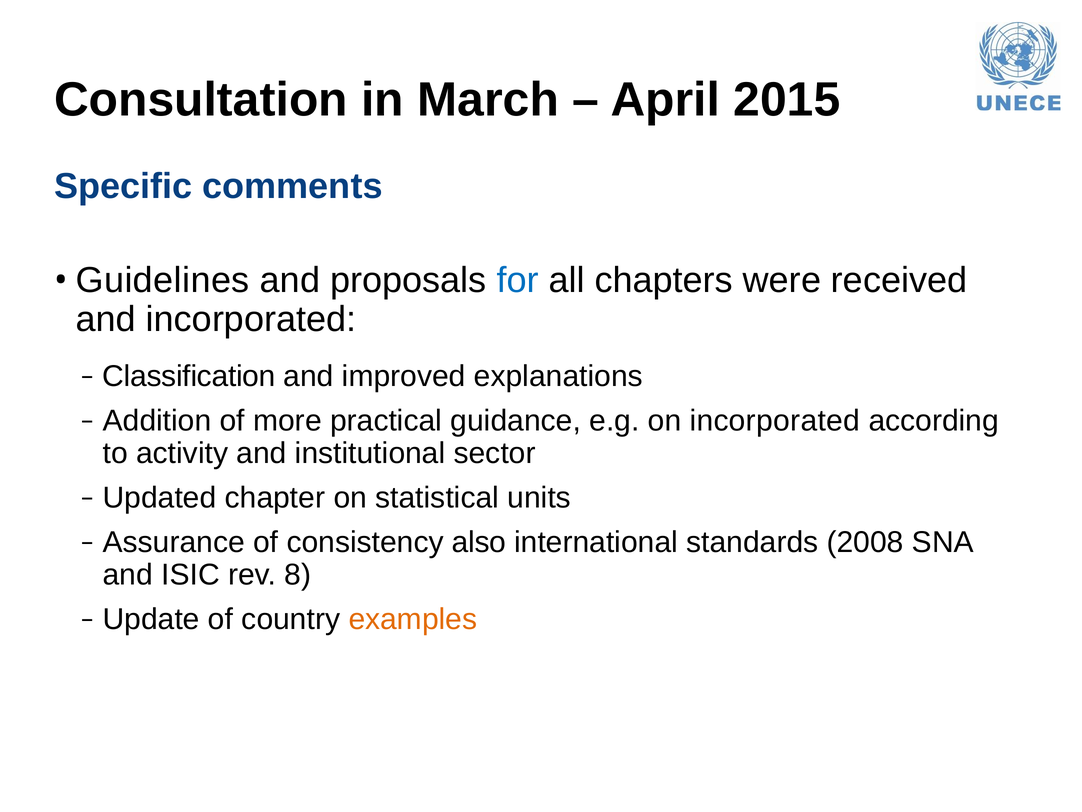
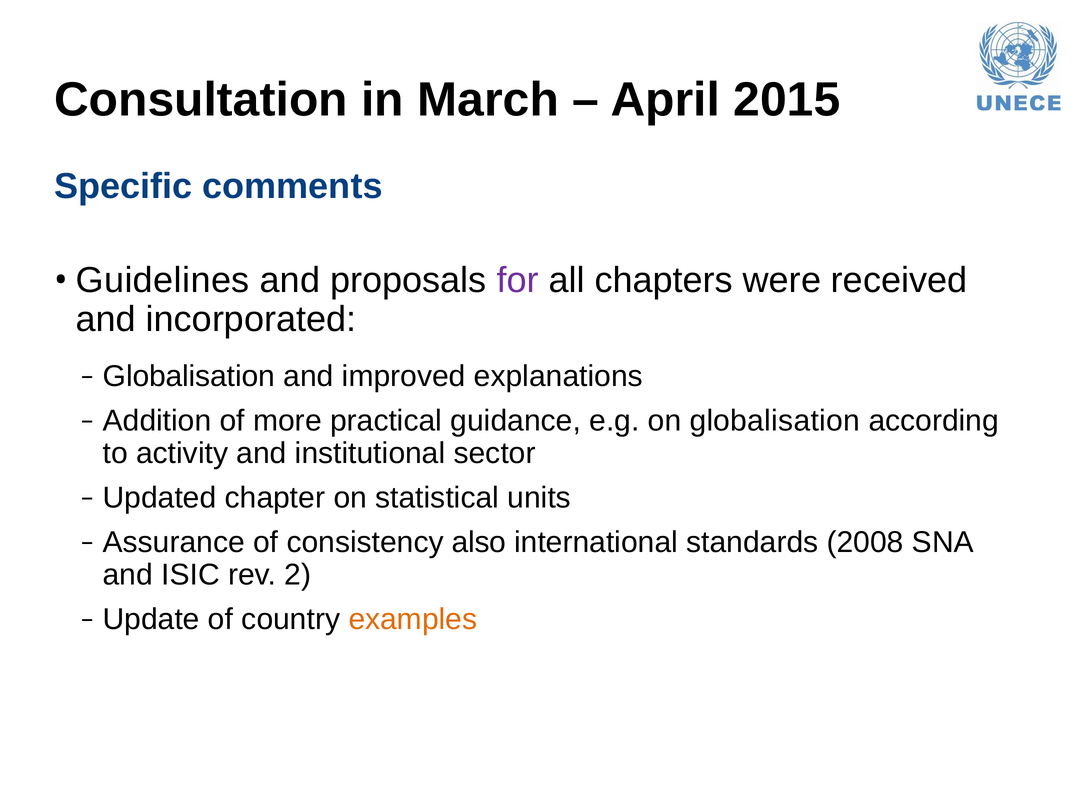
for colour: blue -> purple
Classification at (189, 376): Classification -> Globalisation
on incorporated: incorporated -> globalisation
8: 8 -> 2
